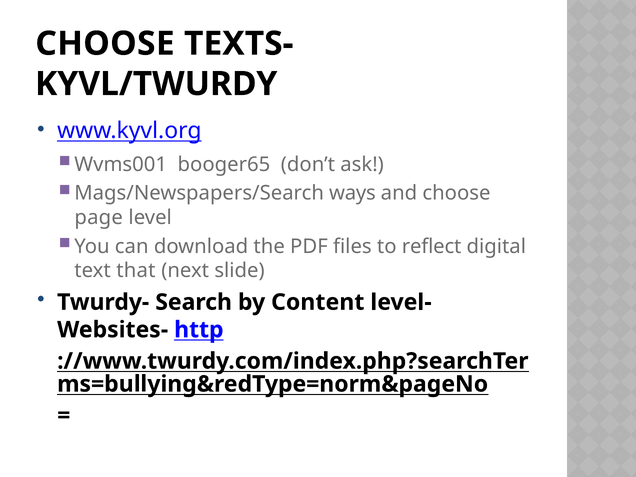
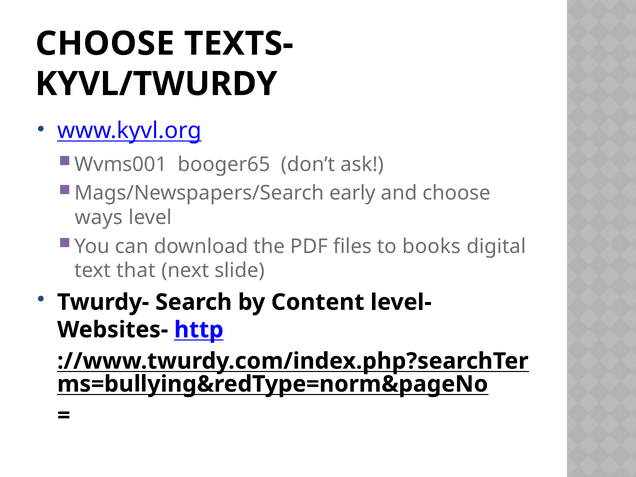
ways: ways -> early
page: page -> ways
reflect: reflect -> books
